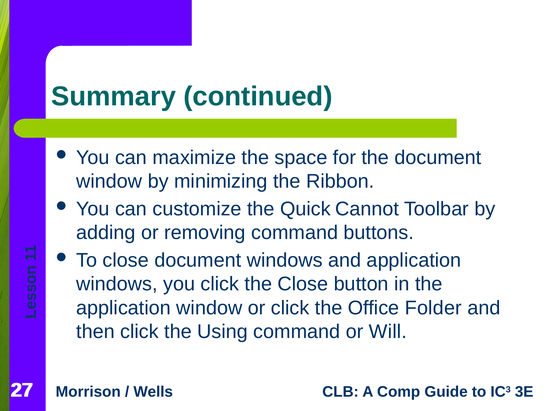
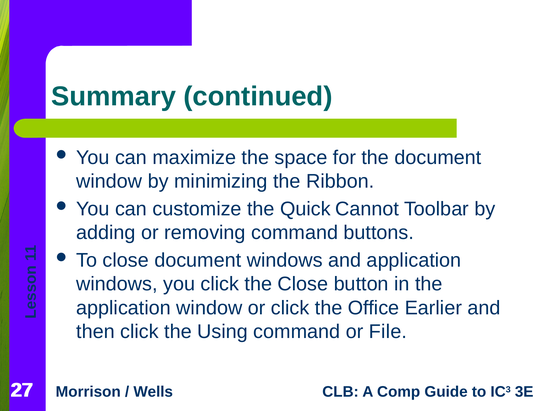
Folder: Folder -> Earlier
Will: Will -> File
